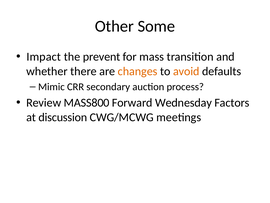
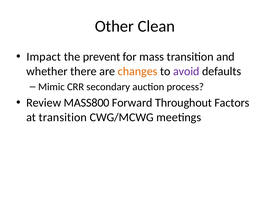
Some: Some -> Clean
avoid colour: orange -> purple
Wednesday: Wednesday -> Throughout
at discussion: discussion -> transition
